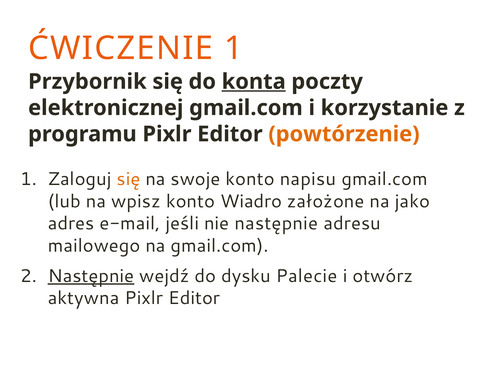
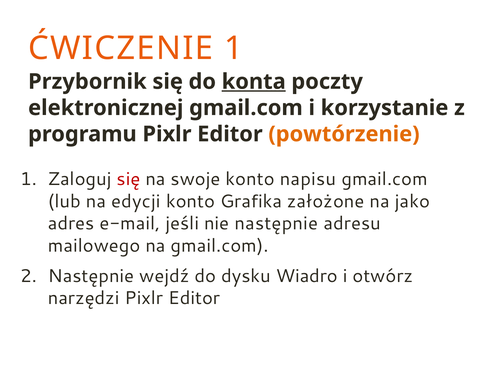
się at (128, 179) colour: orange -> red
wpisz: wpisz -> edycji
Wiadro: Wiadro -> Grafika
Następnie at (91, 276) underline: present -> none
Palecie: Palecie -> Wiadro
aktywna: aktywna -> narzędzi
